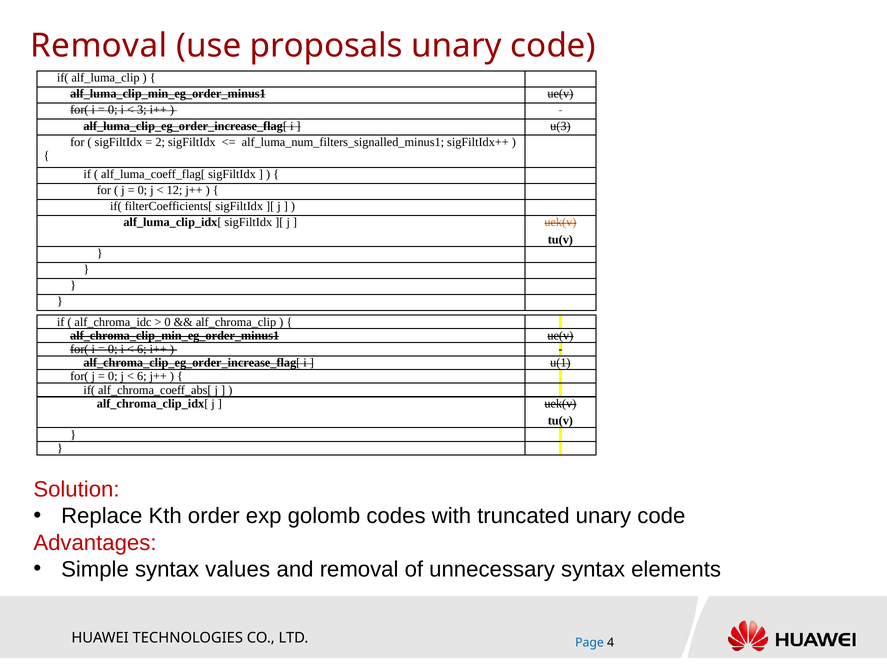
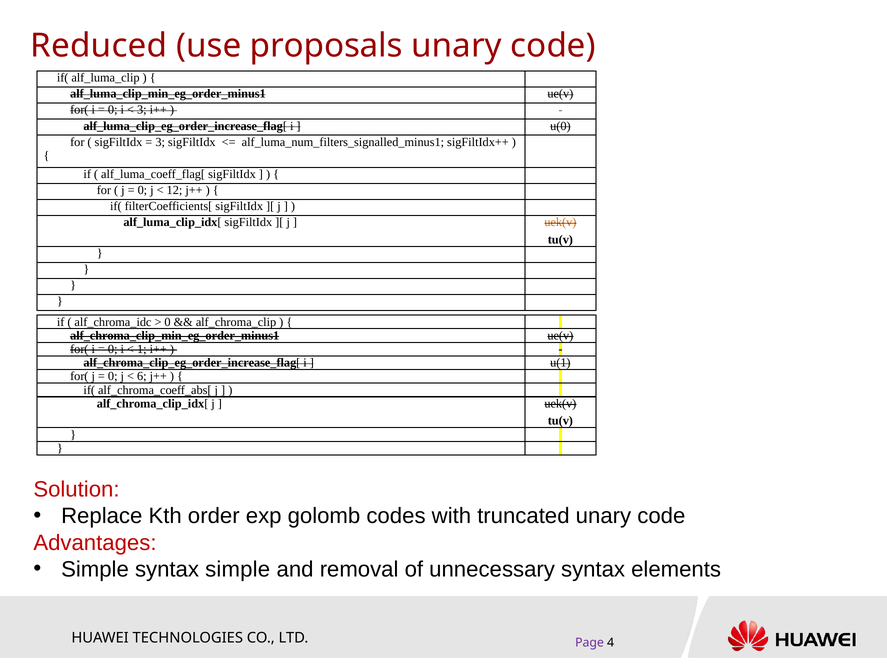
Removal at (99, 46): Removal -> Reduced
u(3: u(3 -> u(0
2 at (160, 142): 2 -> 3
6 at (142, 349): 6 -> 1
syntax values: values -> simple
Page colour: blue -> purple
